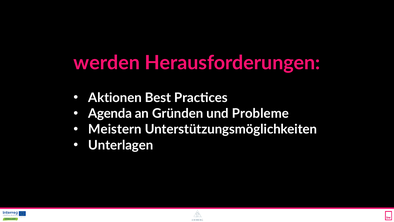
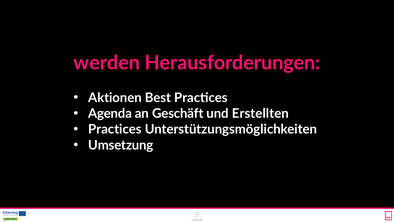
Gründen: Gründen -> Geschäft
Probleme: Probleme -> Erstellten
Meistern at (115, 129): Meistern -> Practices
Unterlagen: Unterlagen -> Umsetzung
